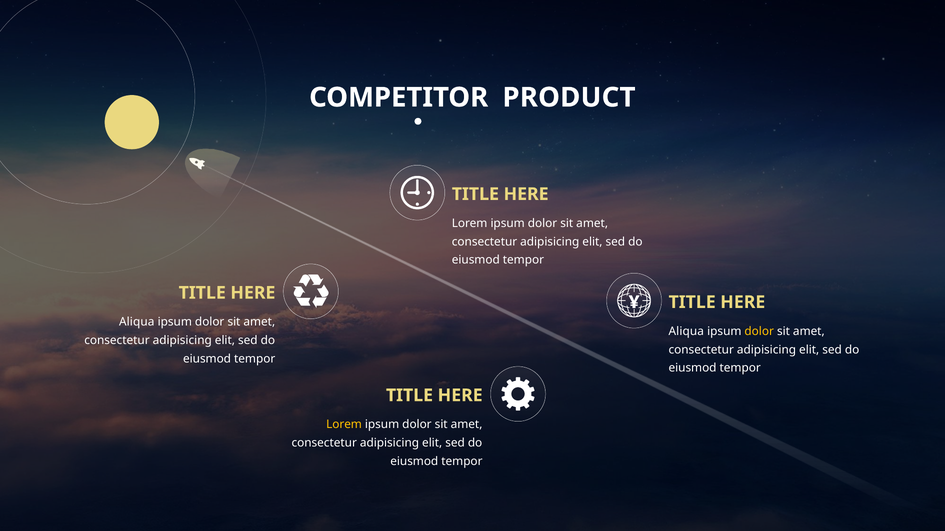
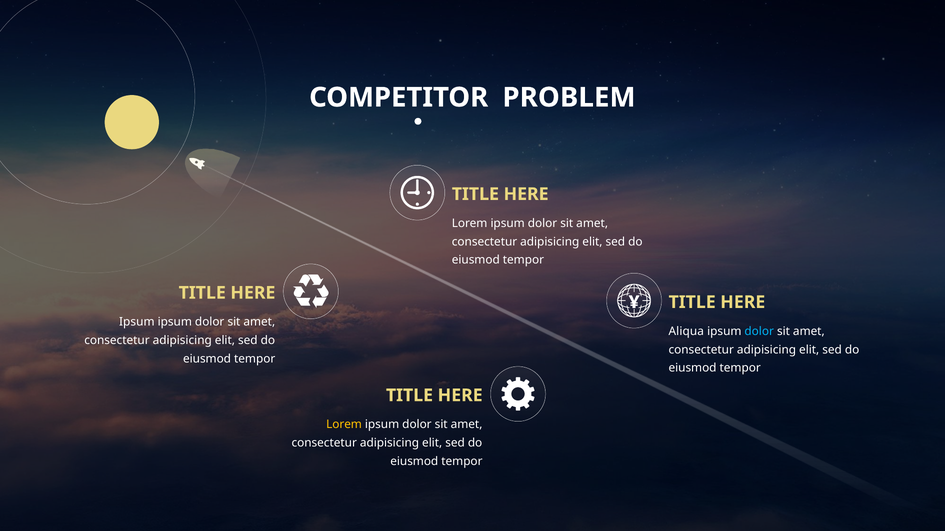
PRODUCT: PRODUCT -> PROBLEM
Aliqua at (137, 322): Aliqua -> Ipsum
dolor at (759, 332) colour: yellow -> light blue
